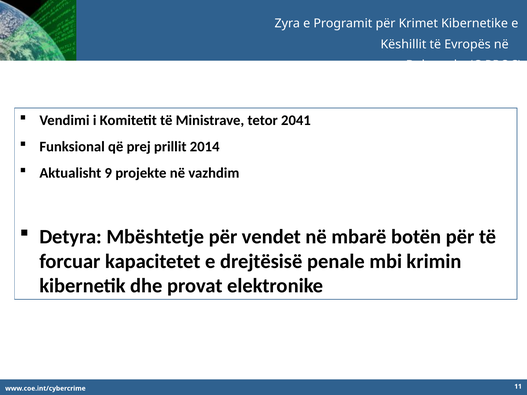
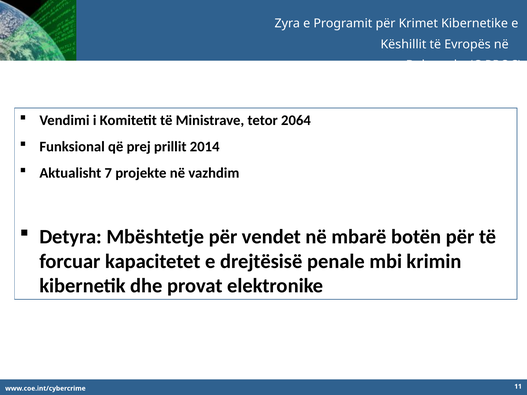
2041: 2041 -> 2064
9: 9 -> 7
